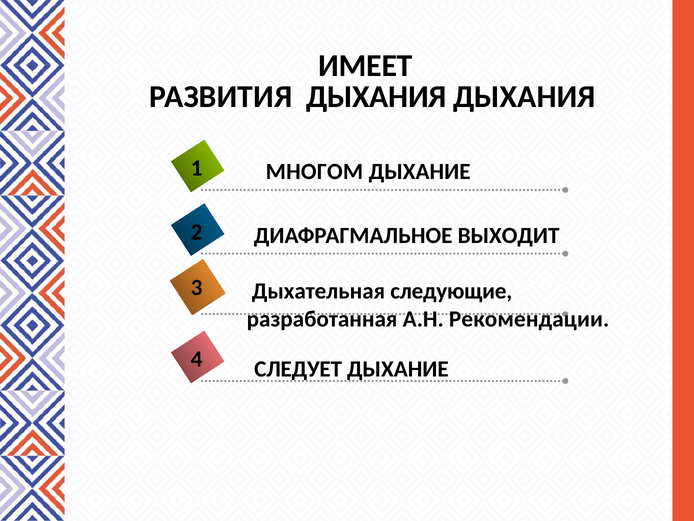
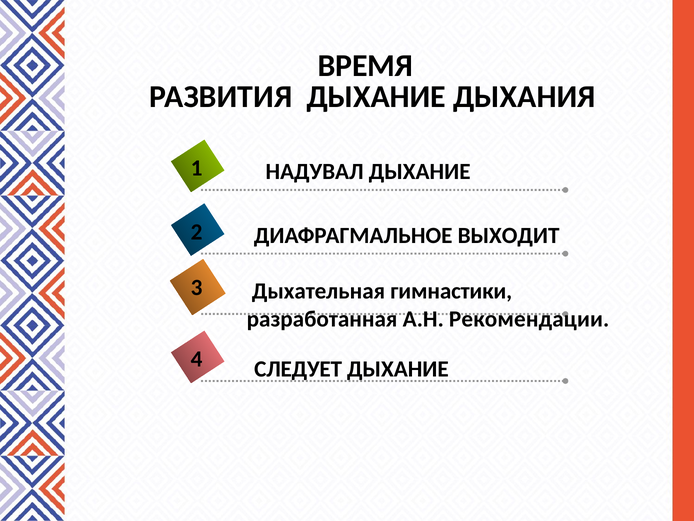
ИМЕЕТ: ИМЕЕТ -> ВРЕМЯ
РАЗВИТИЯ ДЫХАНИЯ: ДЫХАНИЯ -> ДЫХАНИЕ
МНОГОМ: МНОГОМ -> НАДУВАЛ
следующие: следующие -> гимнастики
